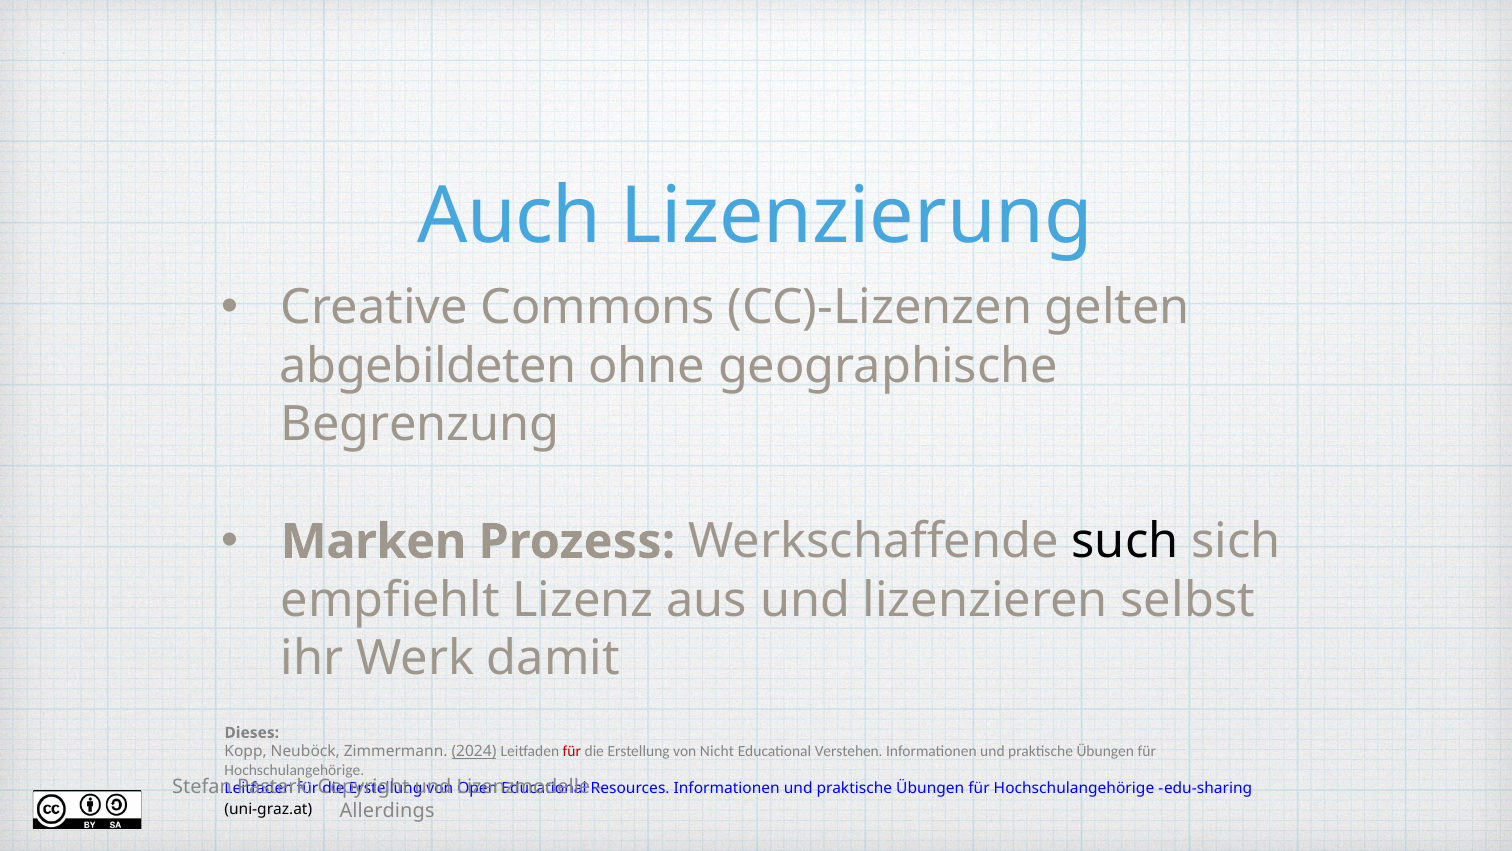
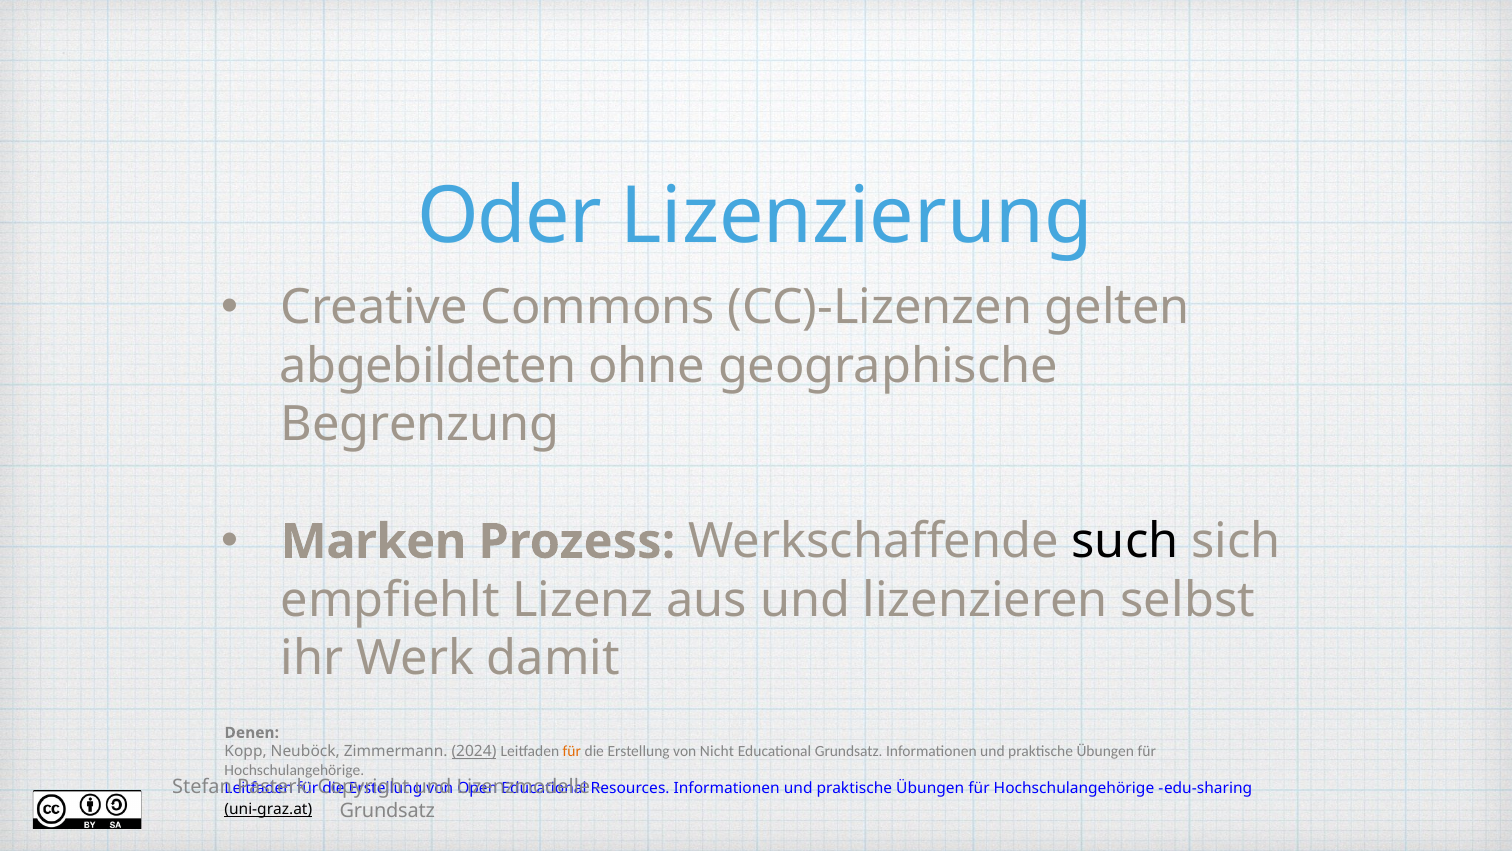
Auch: Auch -> Oder
Dieses: Dieses -> Denen
für at (572, 751) colour: red -> orange
Educational Verstehen: Verstehen -> Grundsatz
uni-graz.at underline: none -> present
Allerdings at (387, 811): Allerdings -> Grundsatz
